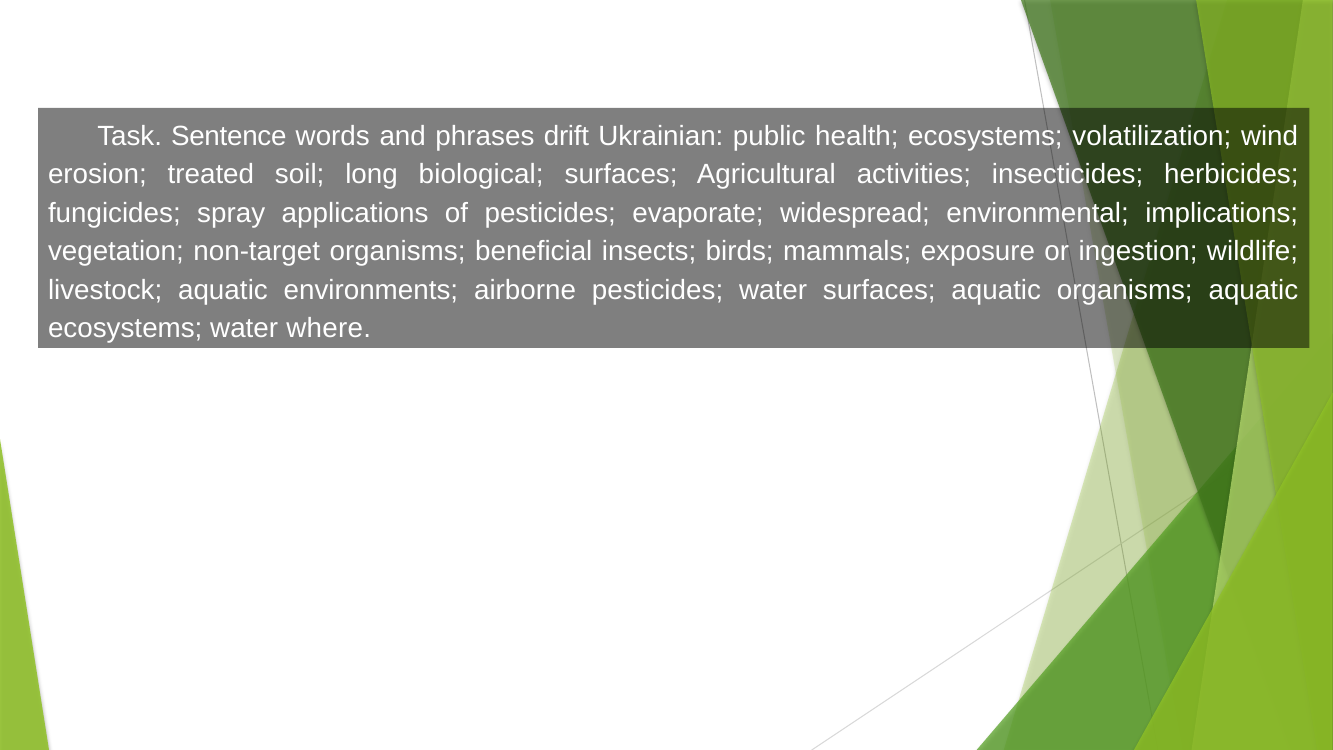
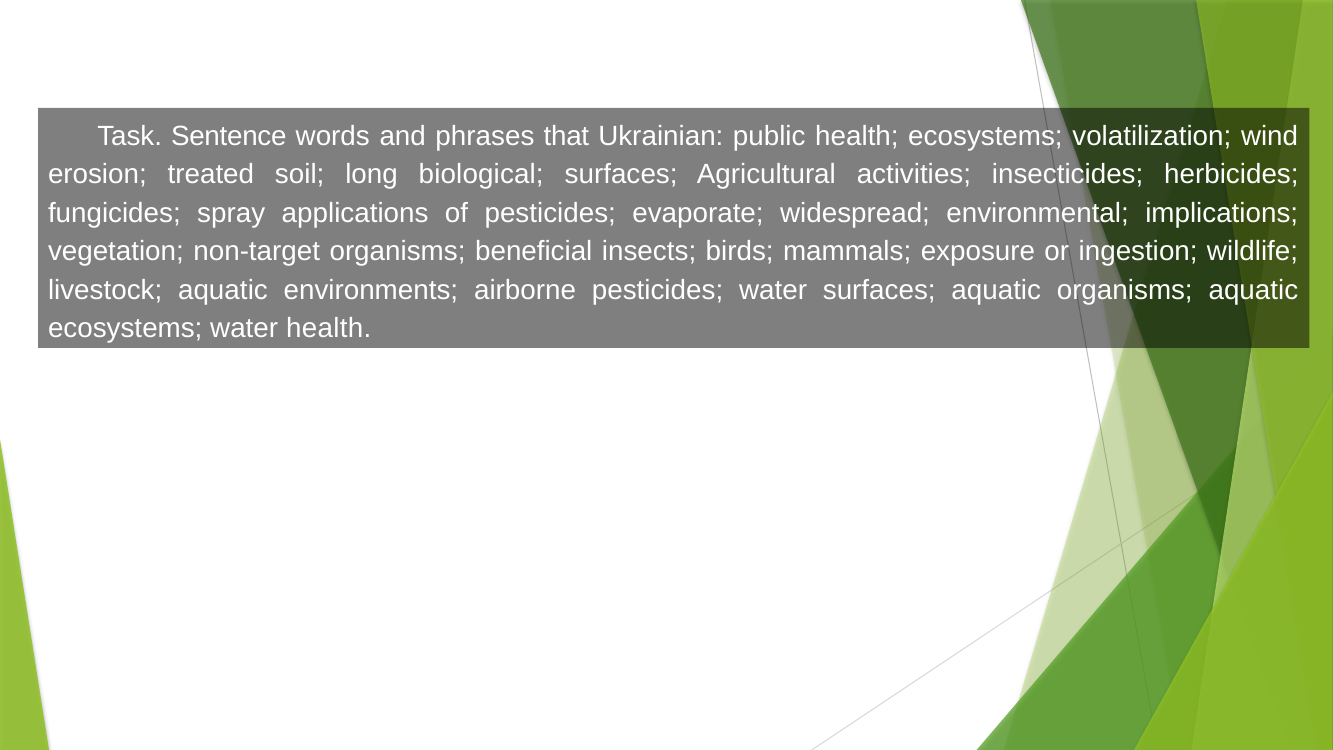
drift: drift -> that
water where: where -> health
